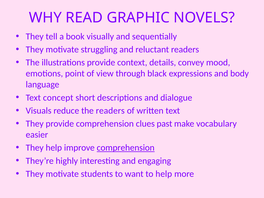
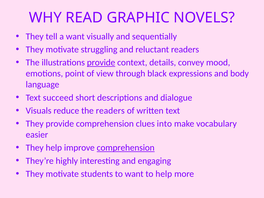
a book: book -> want
provide at (101, 63) underline: none -> present
concept: concept -> succeed
past: past -> into
